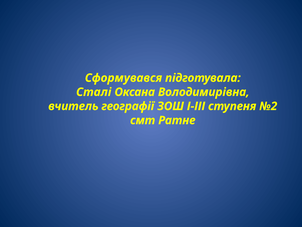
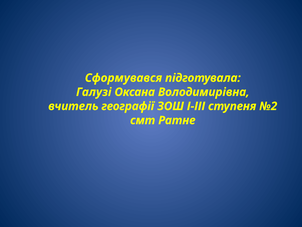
Сталі: Сталі -> Галузі
